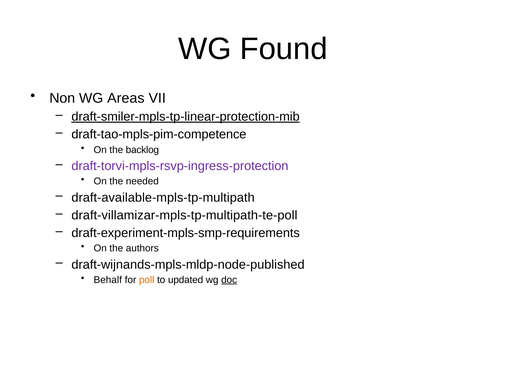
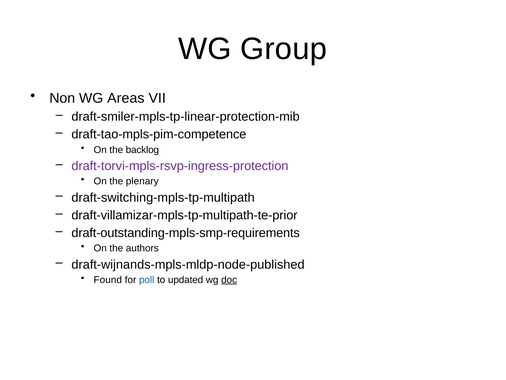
Found: Found -> Group
draft-smiler-mpls-tp-linear-protection-mib underline: present -> none
needed: needed -> plenary
draft-available-mpls-tp-multipath: draft-available-mpls-tp-multipath -> draft-switching-mpls-tp-multipath
draft-villamizar-mpls-tp-multipath-te-poll: draft-villamizar-mpls-tp-multipath-te-poll -> draft-villamizar-mpls-tp-multipath-te-prior
draft-experiment-mpls-smp-requirements: draft-experiment-mpls-smp-requirements -> draft-outstanding-mpls-smp-requirements
Behalf: Behalf -> Found
poll colour: orange -> blue
